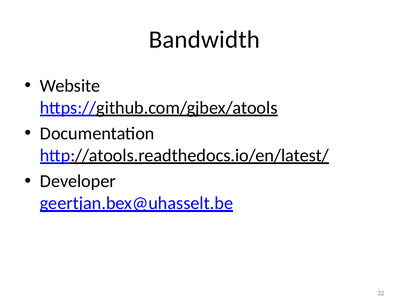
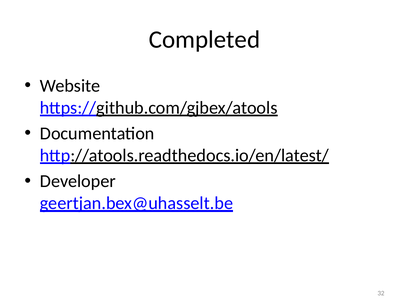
Bandwidth: Bandwidth -> Completed
